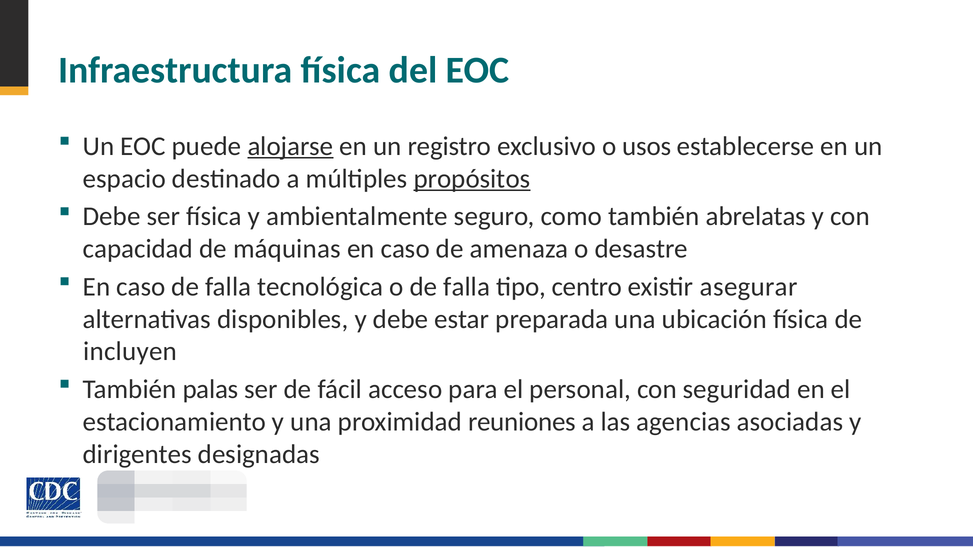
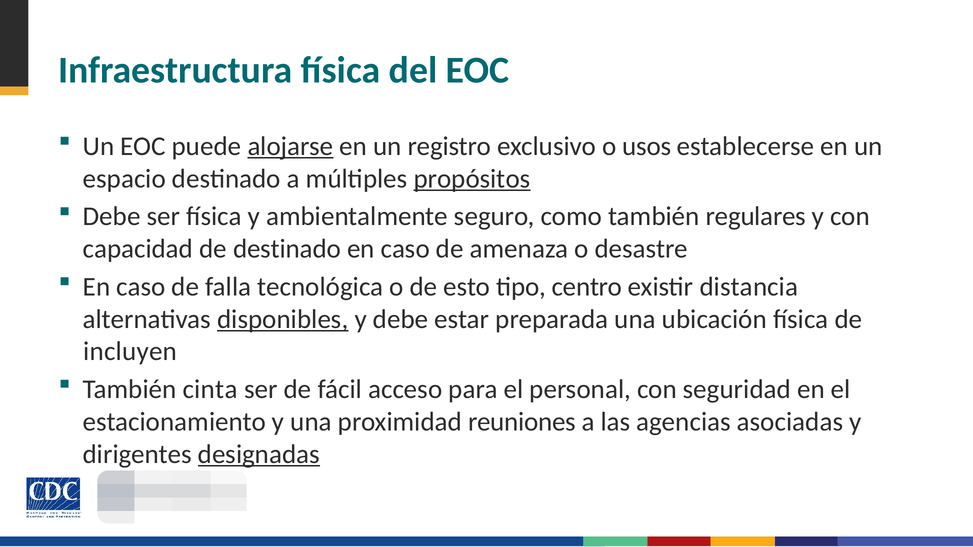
abrelatas: abrelatas -> regulares
de máquinas: máquinas -> destinado
o de falla: falla -> esto
asegurar: asegurar -> distancia
disponibles underline: none -> present
palas: palas -> cinta
designadas underline: none -> present
